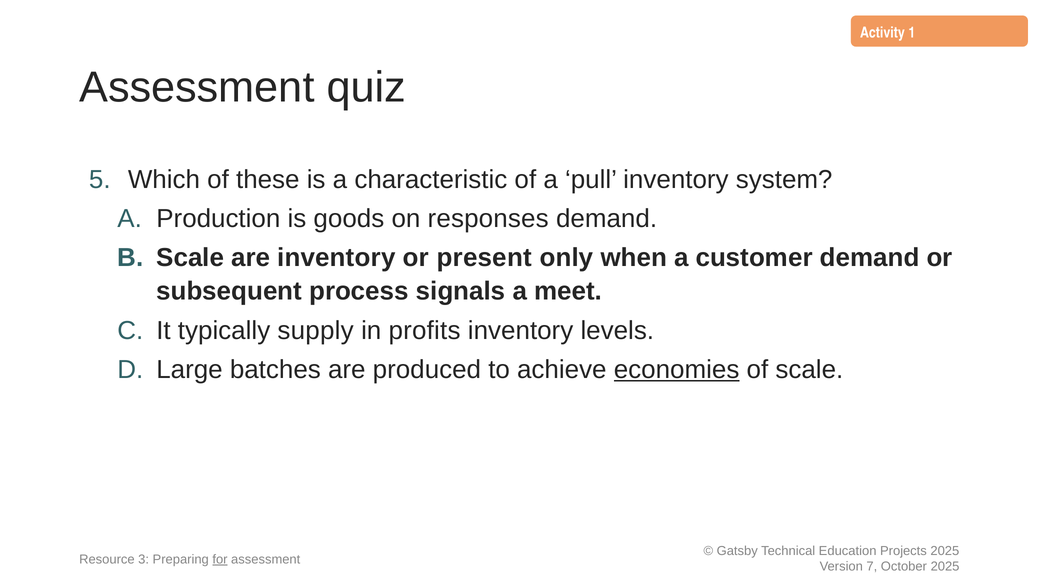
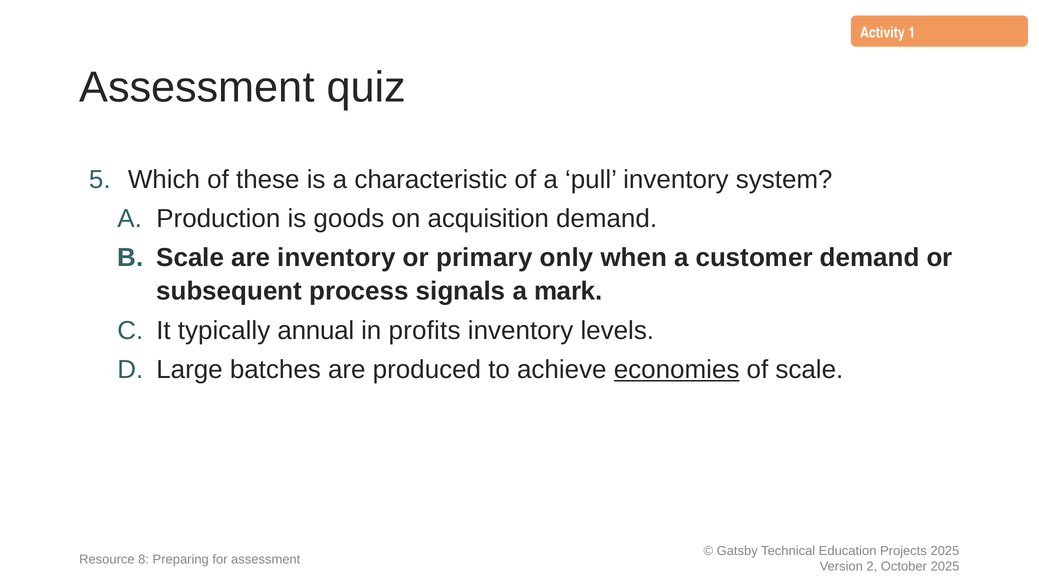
responses: responses -> acquisition
present: present -> primary
meet: meet -> mark
supply: supply -> annual
3: 3 -> 8
for underline: present -> none
7: 7 -> 2
